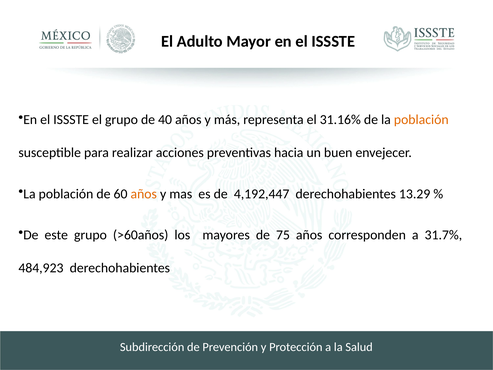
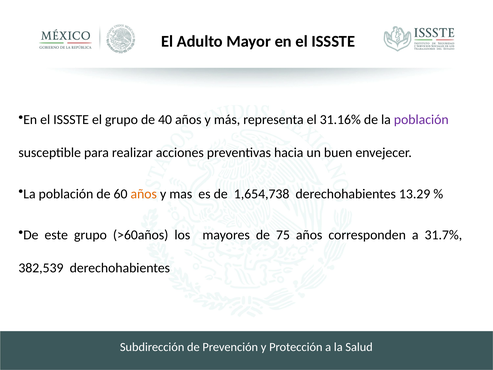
población at (421, 120) colour: orange -> purple
4,192,447: 4,192,447 -> 1,654,738
484,923: 484,923 -> 382,539
